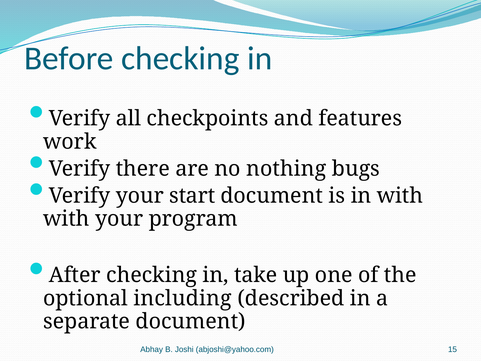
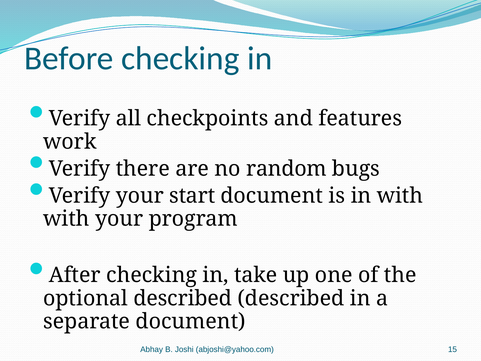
nothing: nothing -> random
optional including: including -> described
